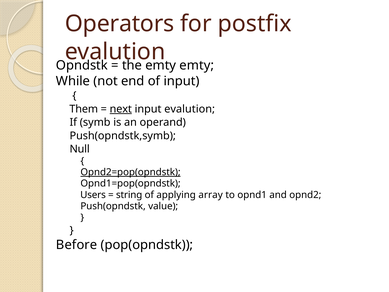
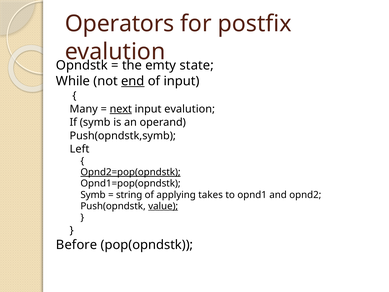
emty emty: emty -> state
end underline: none -> present
Them: Them -> Many
Null: Null -> Left
Users at (93, 195): Users -> Symb
array: array -> takes
value underline: none -> present
